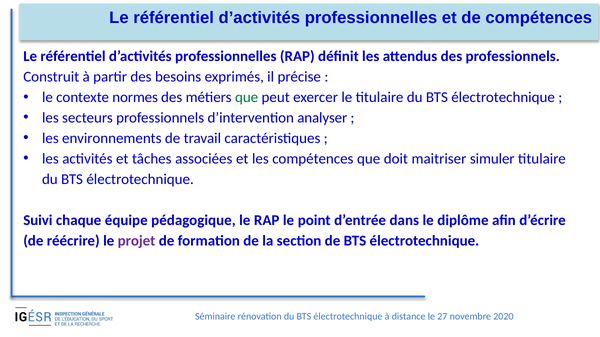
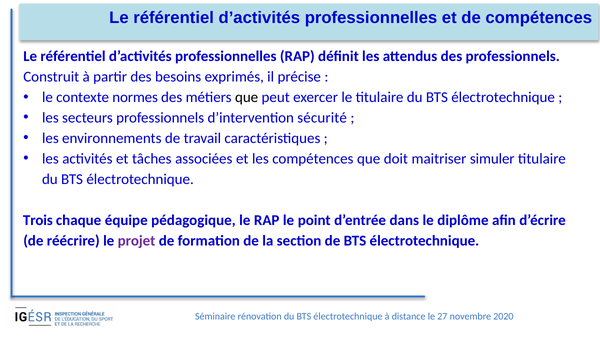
que at (247, 98) colour: green -> black
analyser: analyser -> sécurité
Suivi: Suivi -> Trois
